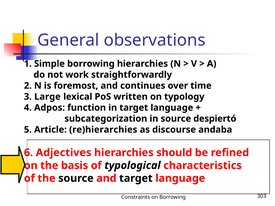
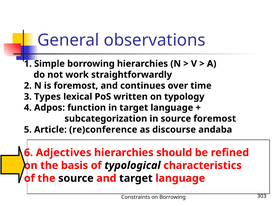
Large: Large -> Types
source despiertó: despiertó -> foremost
re)hierarchies: re)hierarchies -> re)conference
